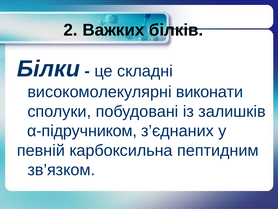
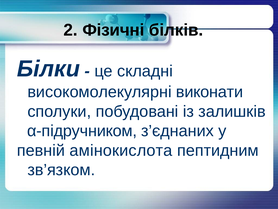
Важких: Важких -> Фізичні
карбоксильна: карбоксильна -> амінокислота
